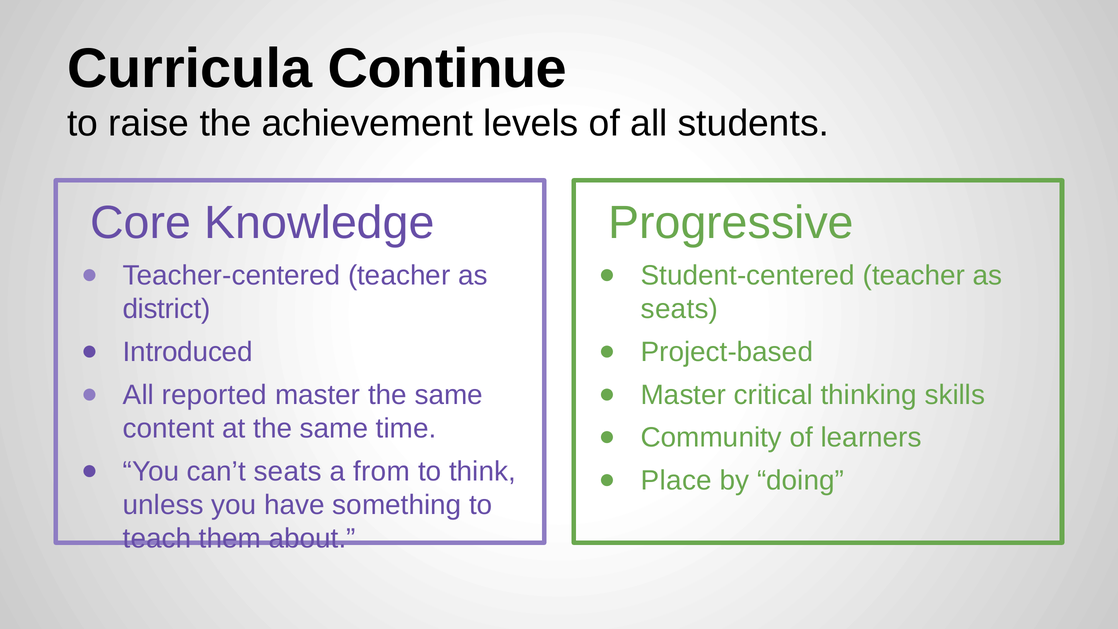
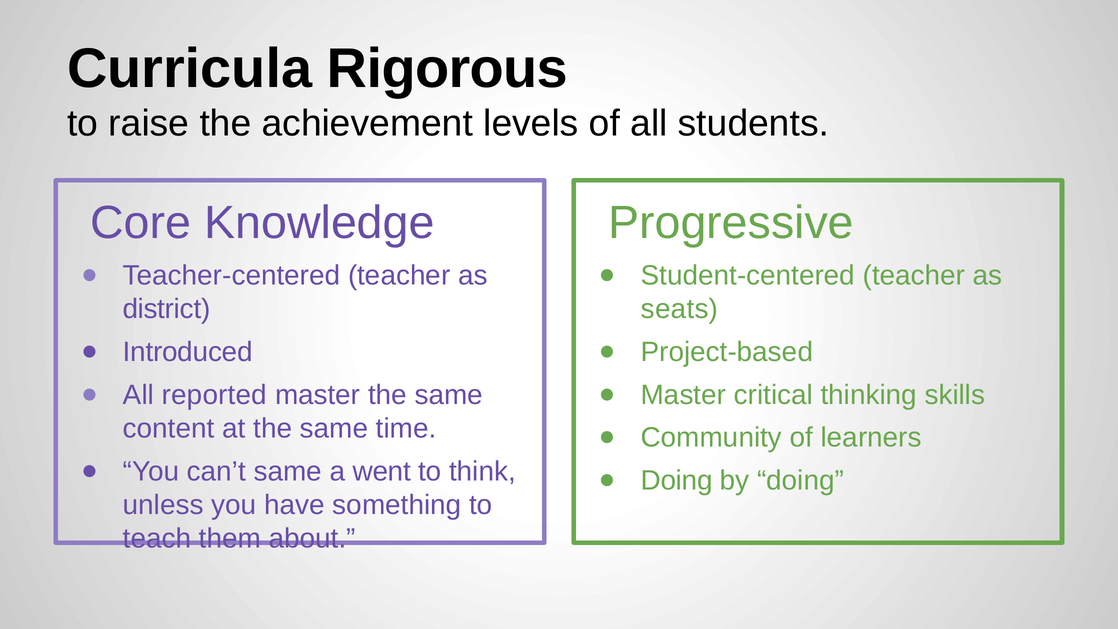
Continue: Continue -> Rigorous
can’t seats: seats -> same
from: from -> went
Place at (676, 481): Place -> Doing
